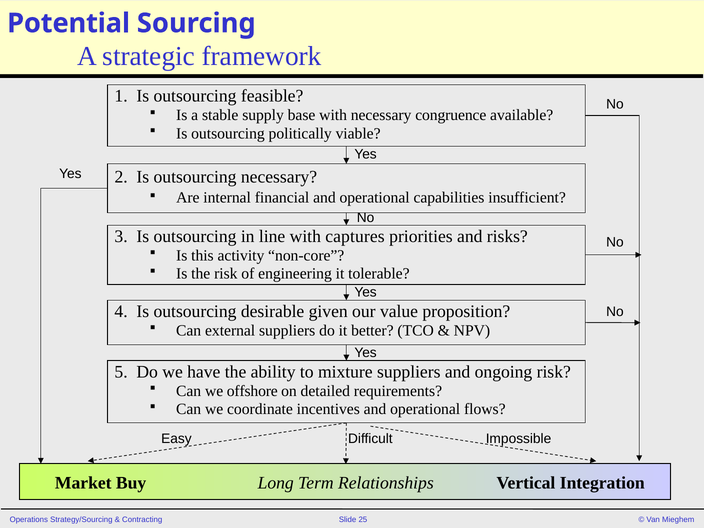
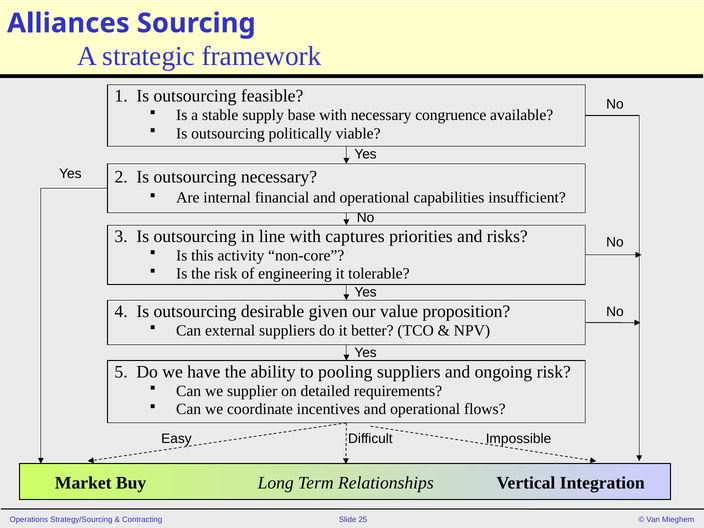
Potential: Potential -> Alliances
mixture: mixture -> pooling
offshore: offshore -> supplier
